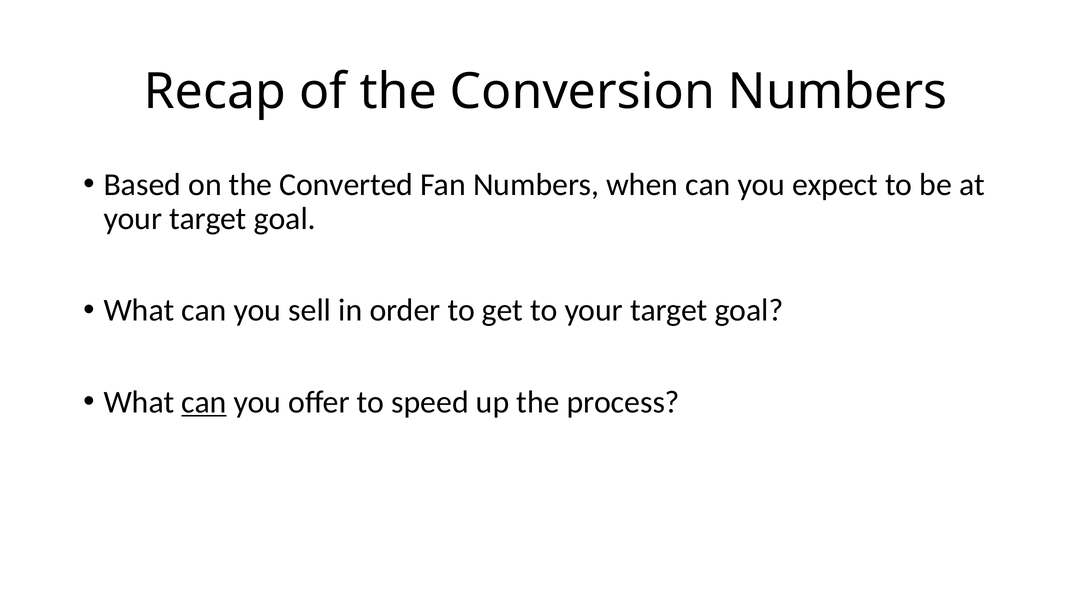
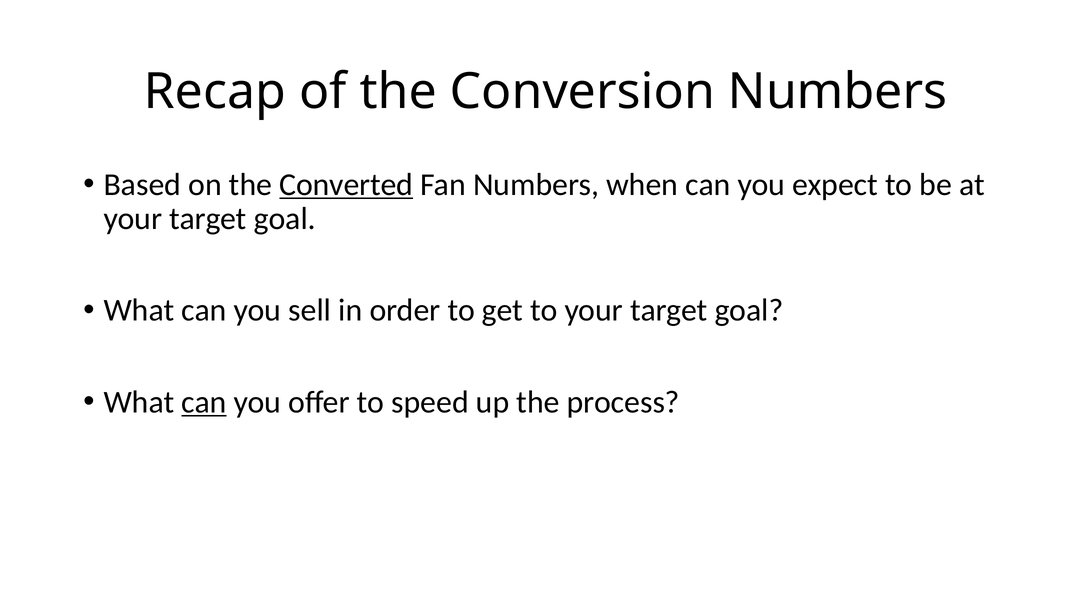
Converted underline: none -> present
